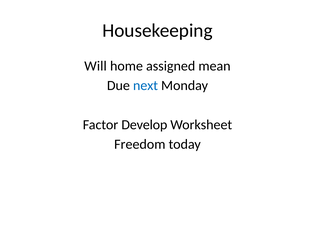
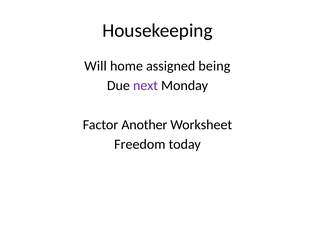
mean: mean -> being
next colour: blue -> purple
Develop: Develop -> Another
